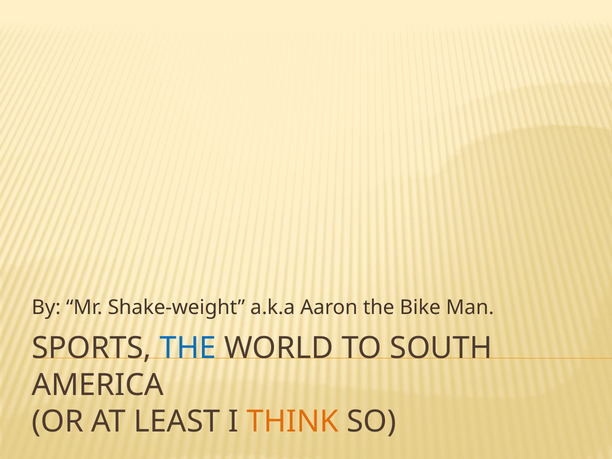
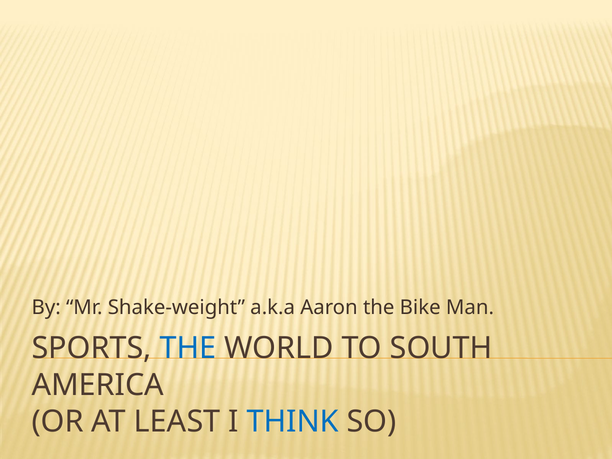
THINK colour: orange -> blue
